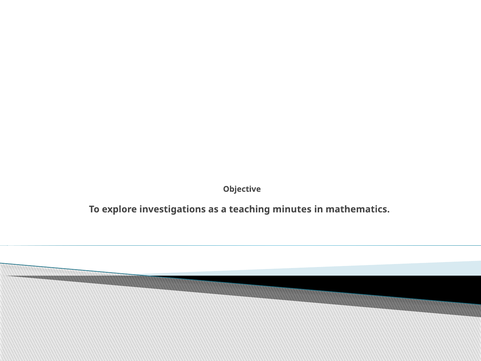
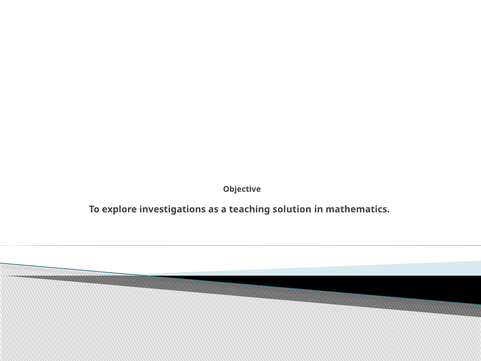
minutes: minutes -> solution
